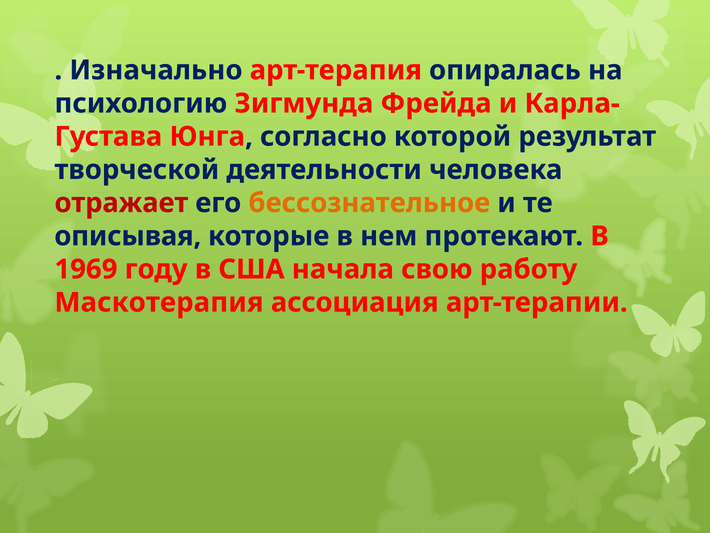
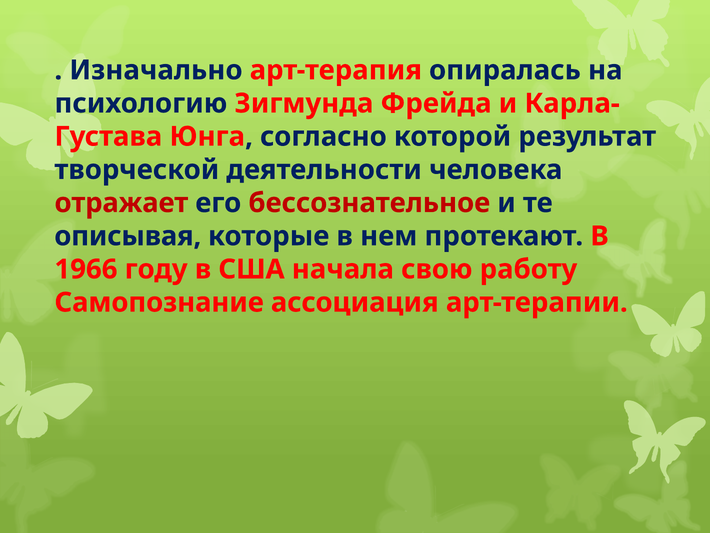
бессознательное colour: orange -> red
1969: 1969 -> 1966
Маскотерапия: Маскотерапия -> Самопознание
